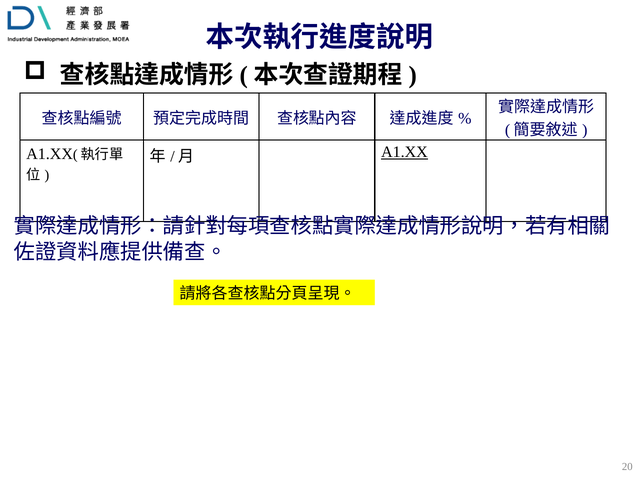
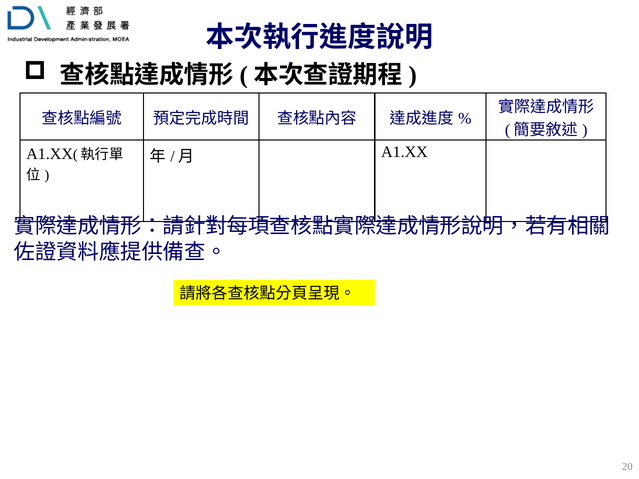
A1.XX underline: present -> none
